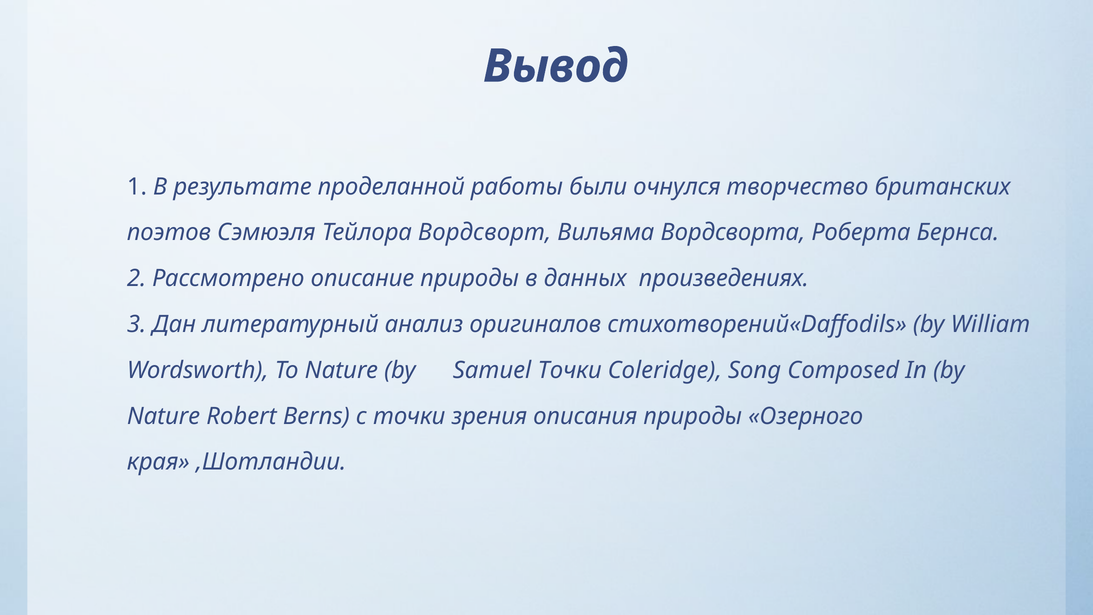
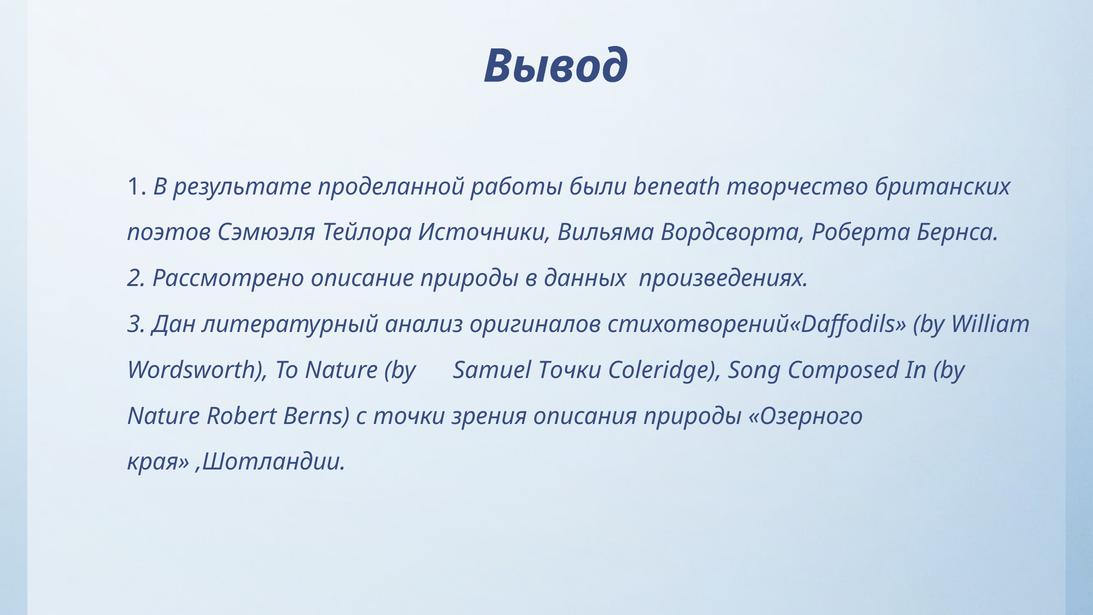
очнулся: очнулся -> beneath
Вордсворт: Вордсворт -> Источники
